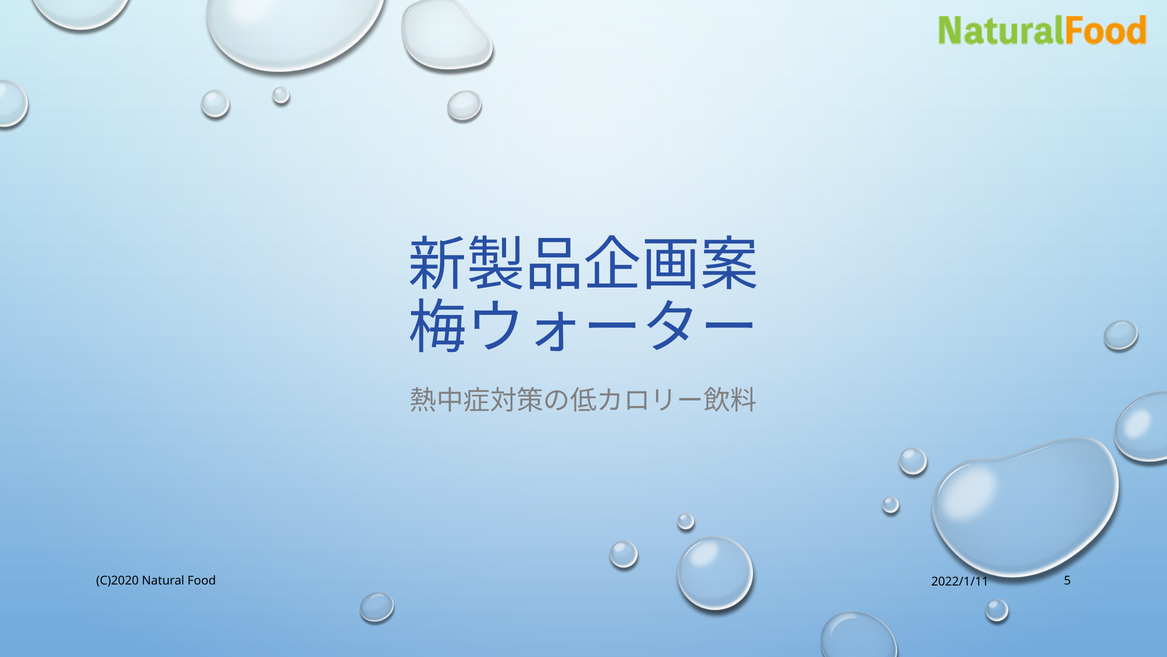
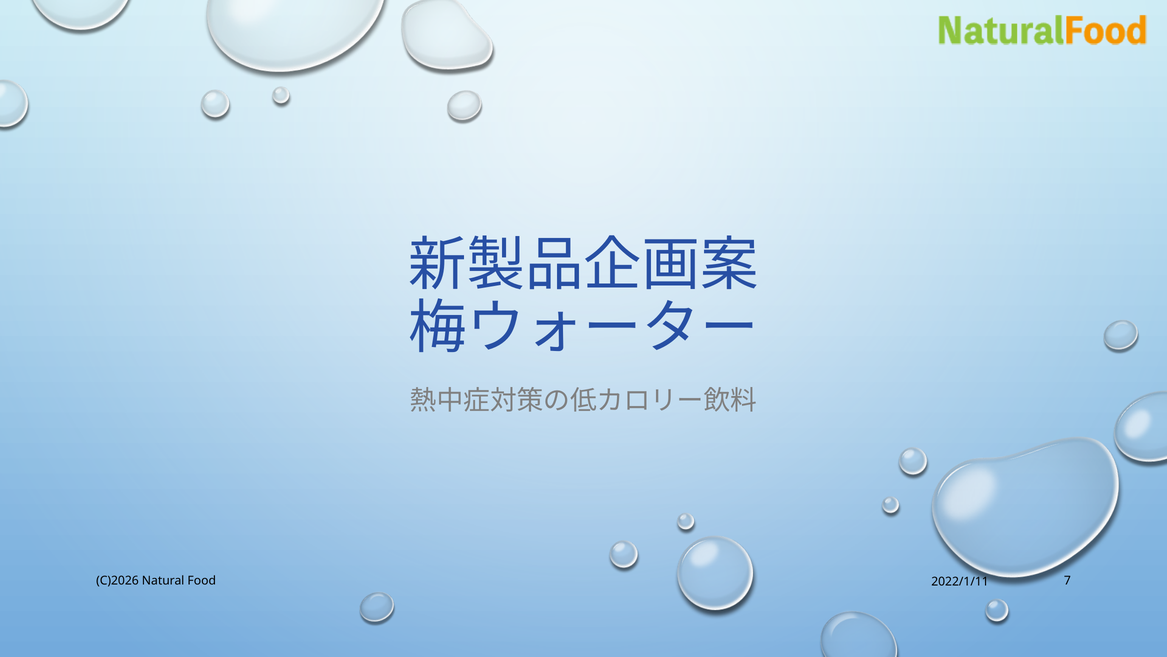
C)2020: C)2020 -> C)2026
5: 5 -> 7
